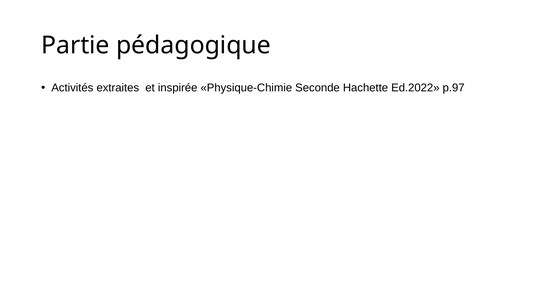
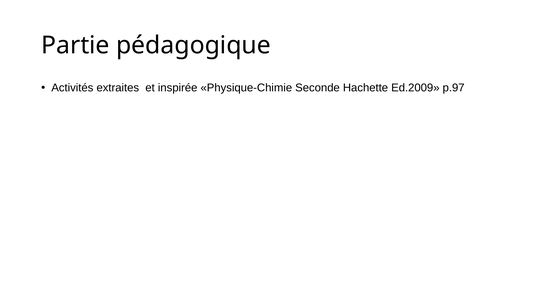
Ed.2022: Ed.2022 -> Ed.2009
